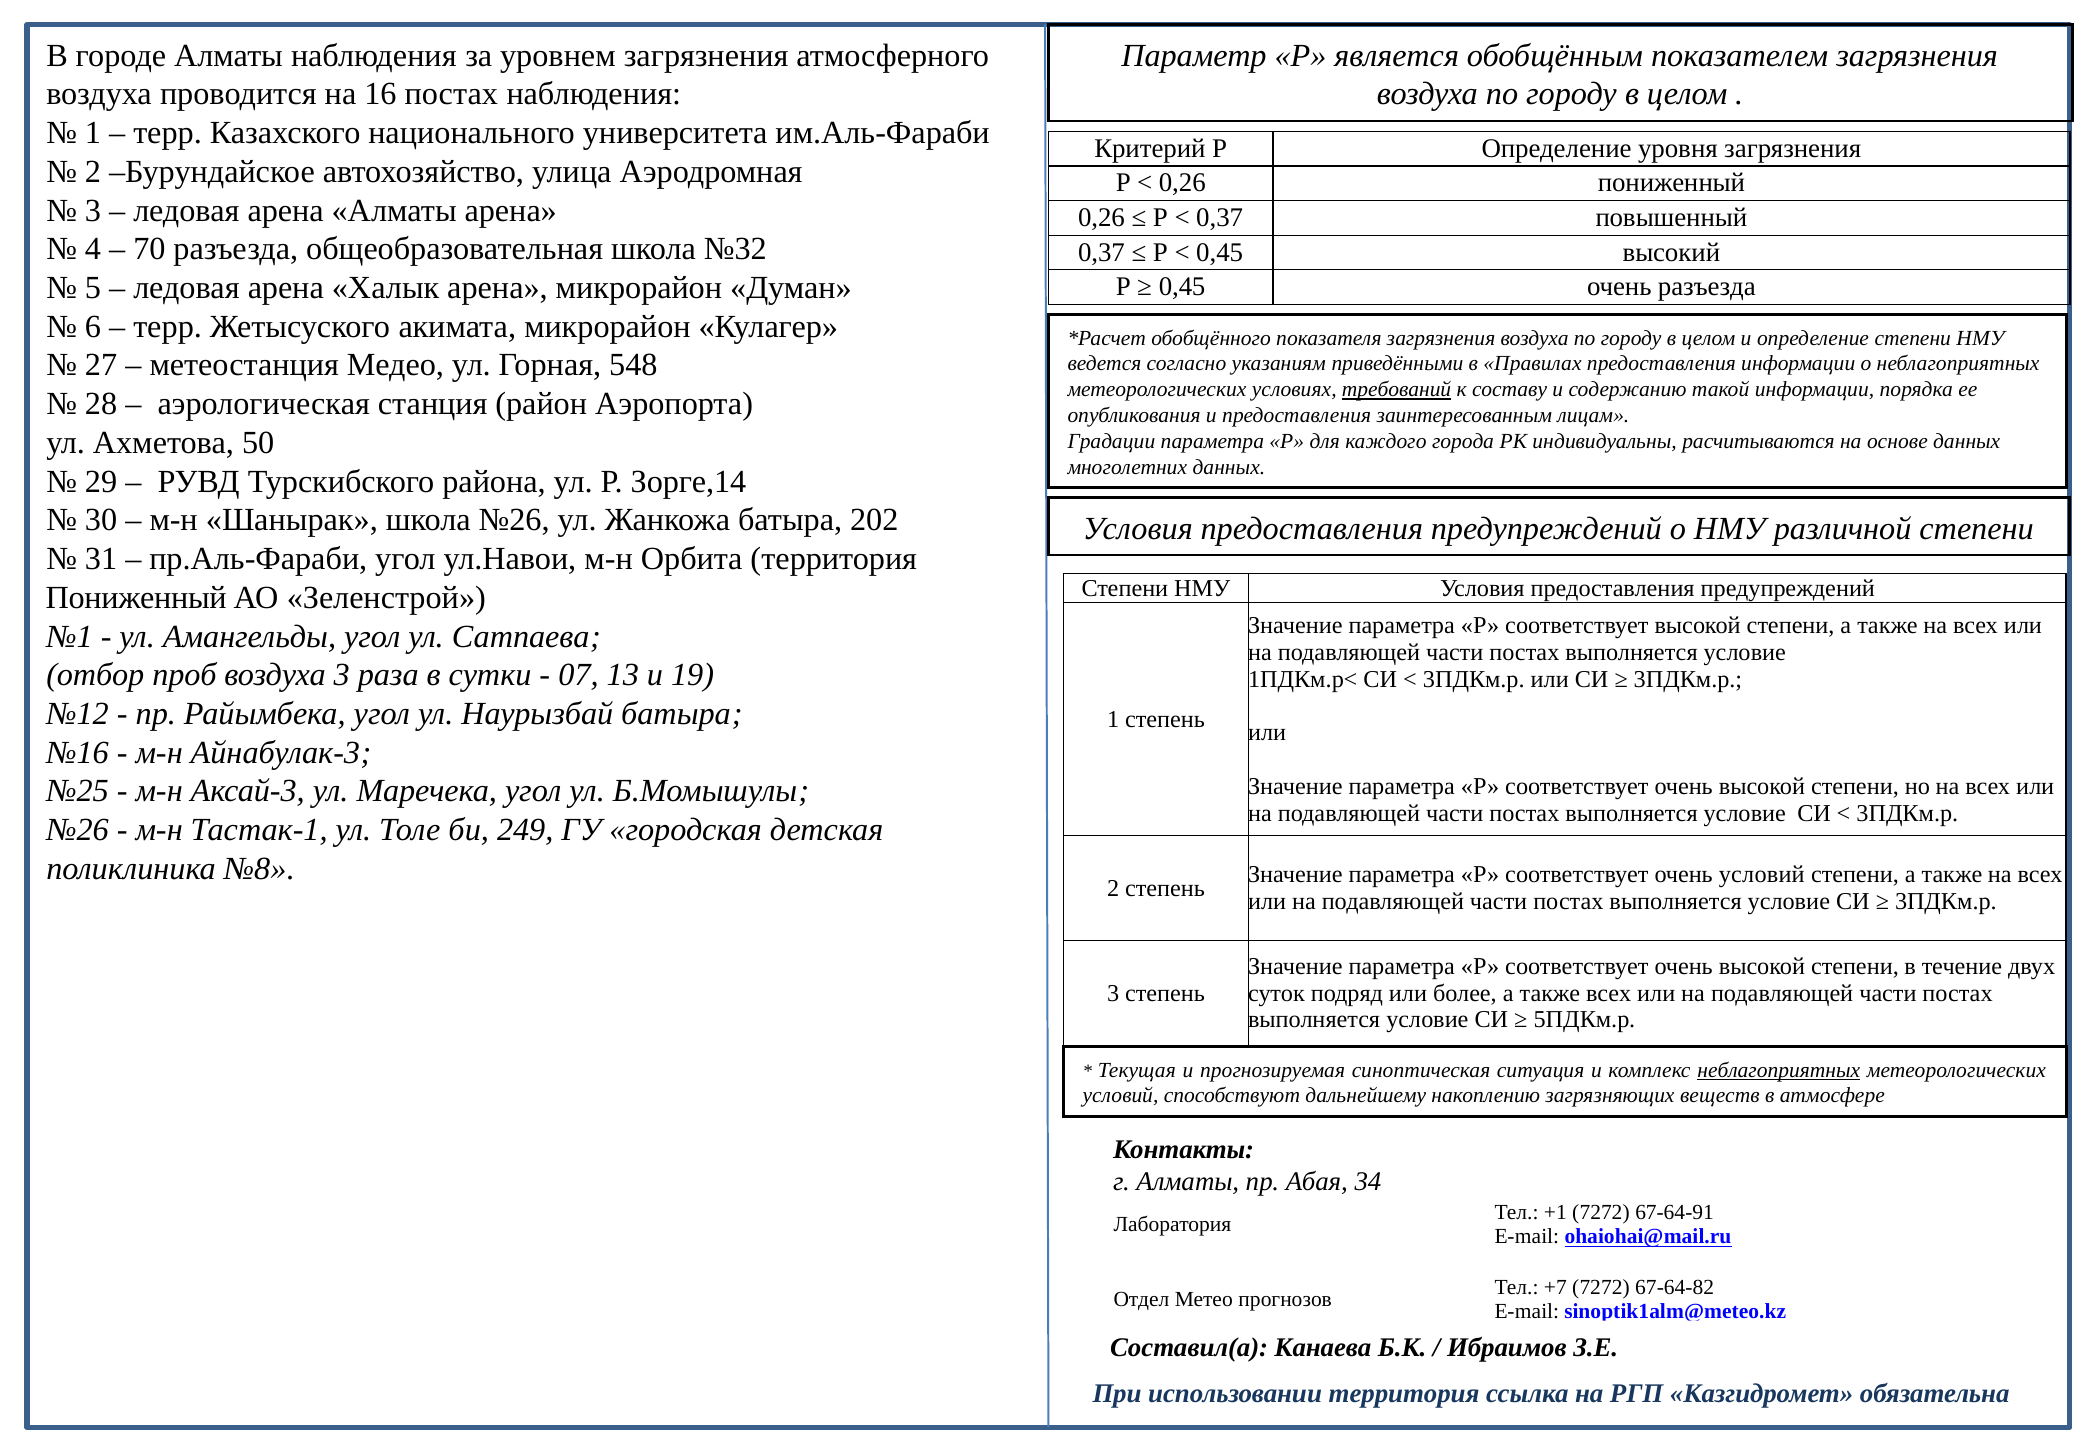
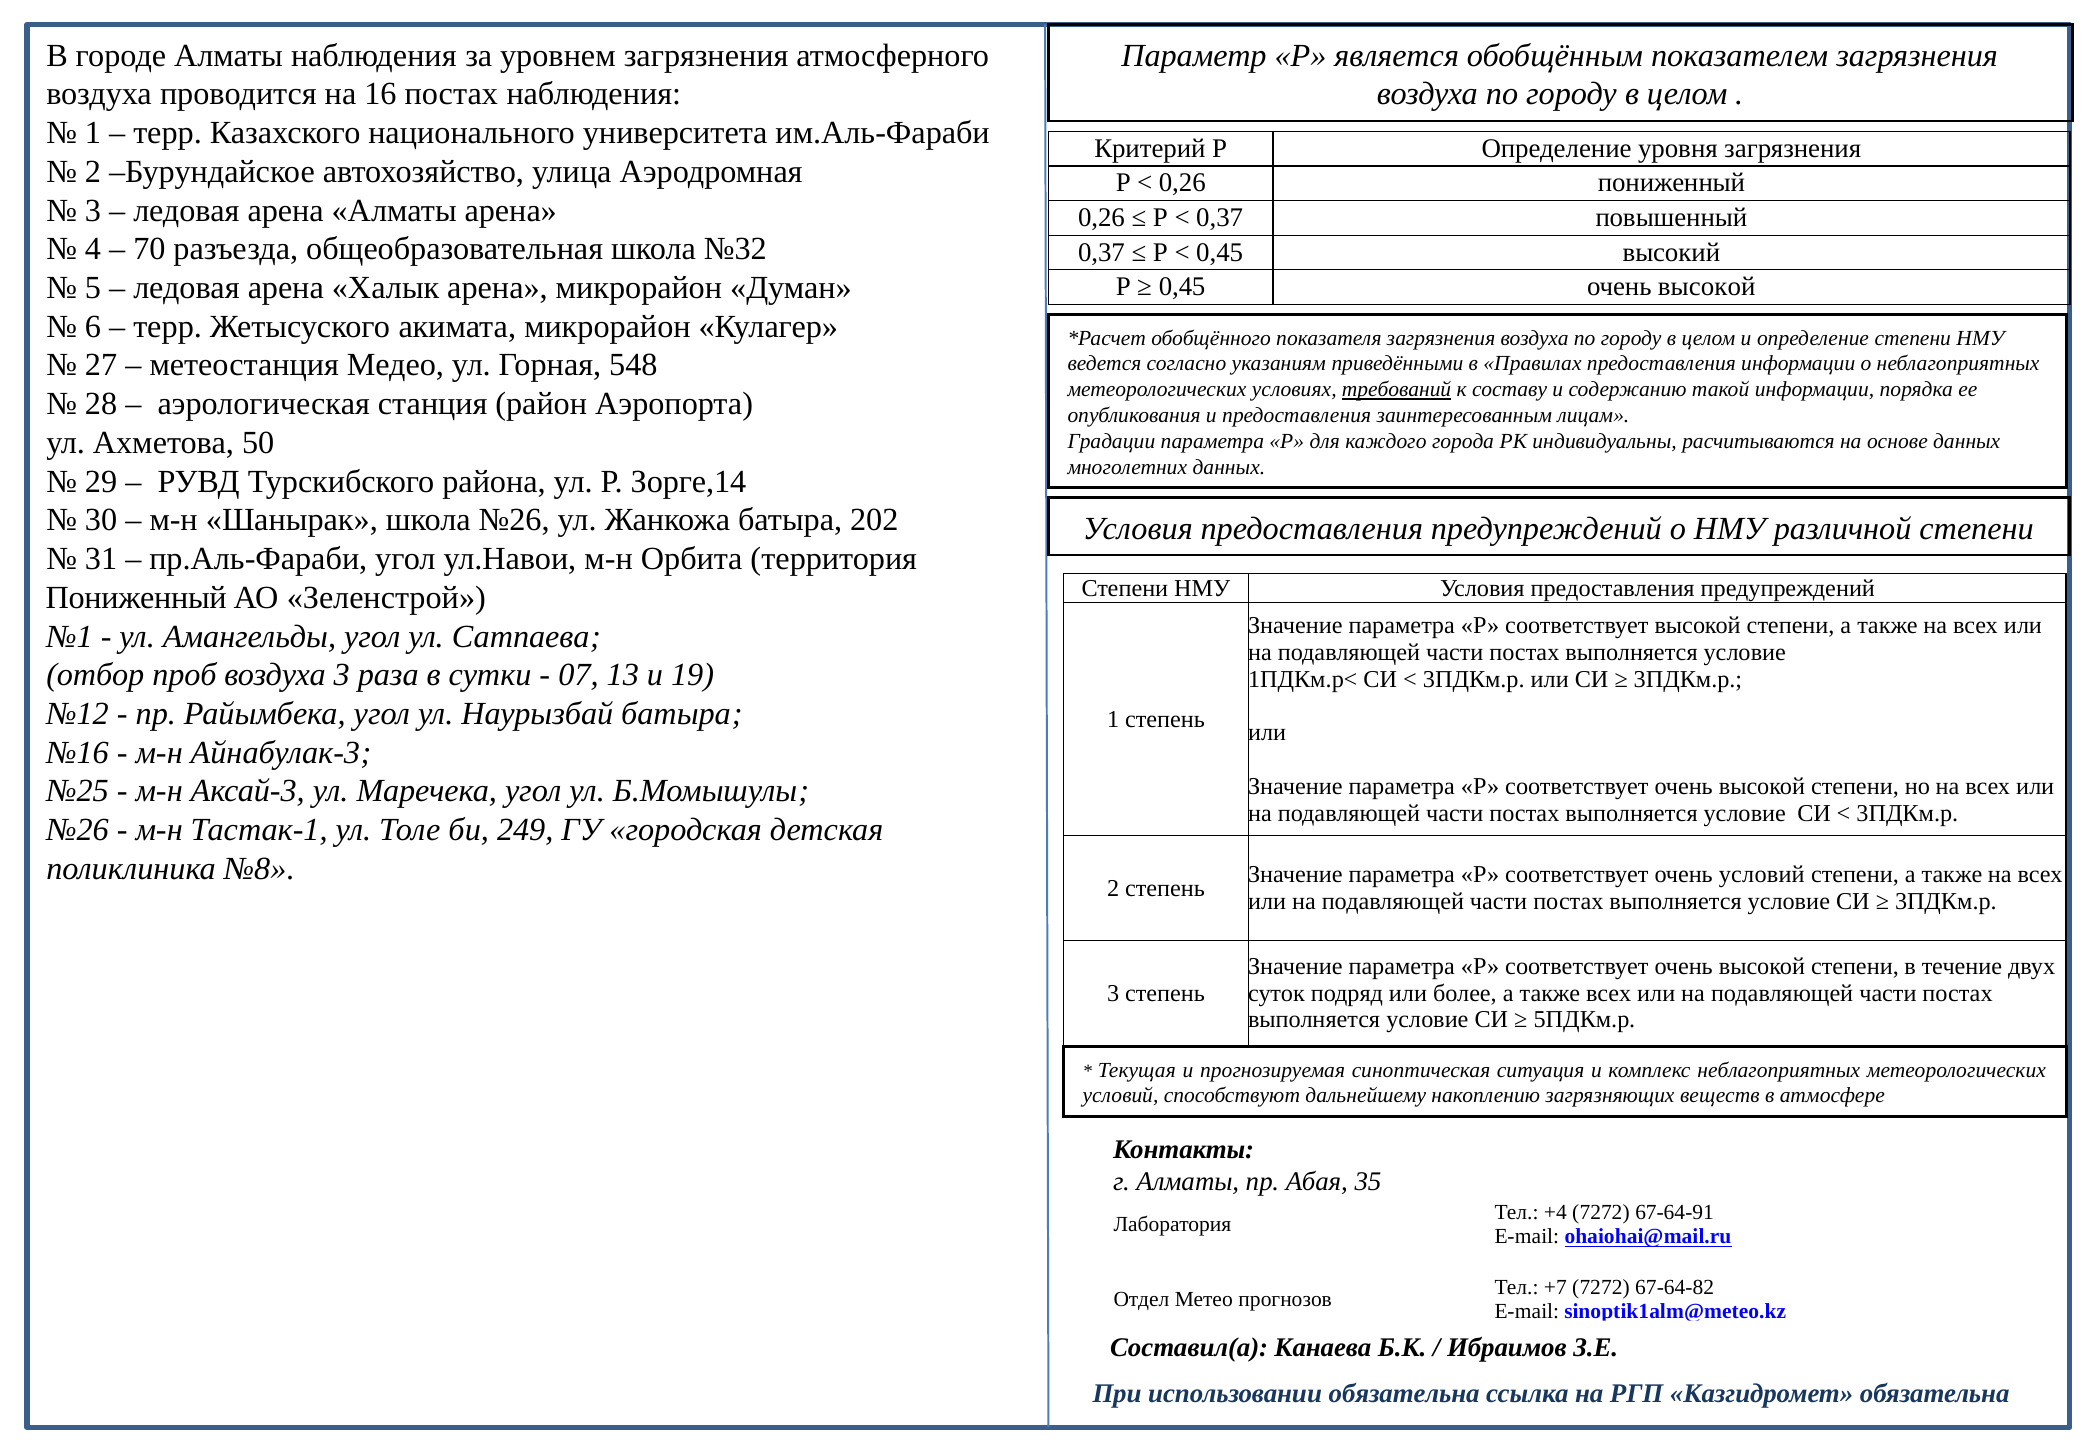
0,45 очень разъезда: разъезда -> высокой
неблагоприятных at (1779, 1070) underline: present -> none
34: 34 -> 35
+1: +1 -> +4
использовании территория: территория -> обязательна
